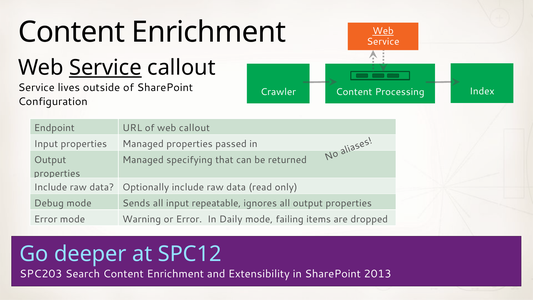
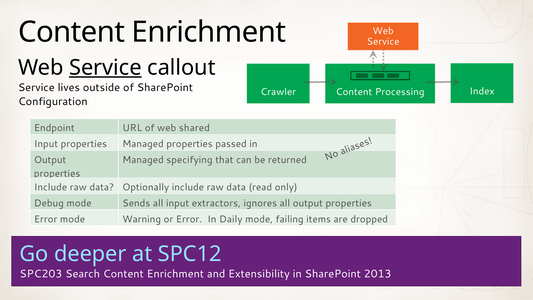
Web at (383, 31) underline: present -> none
web callout: callout -> shared
repeatable: repeatable -> extractors
